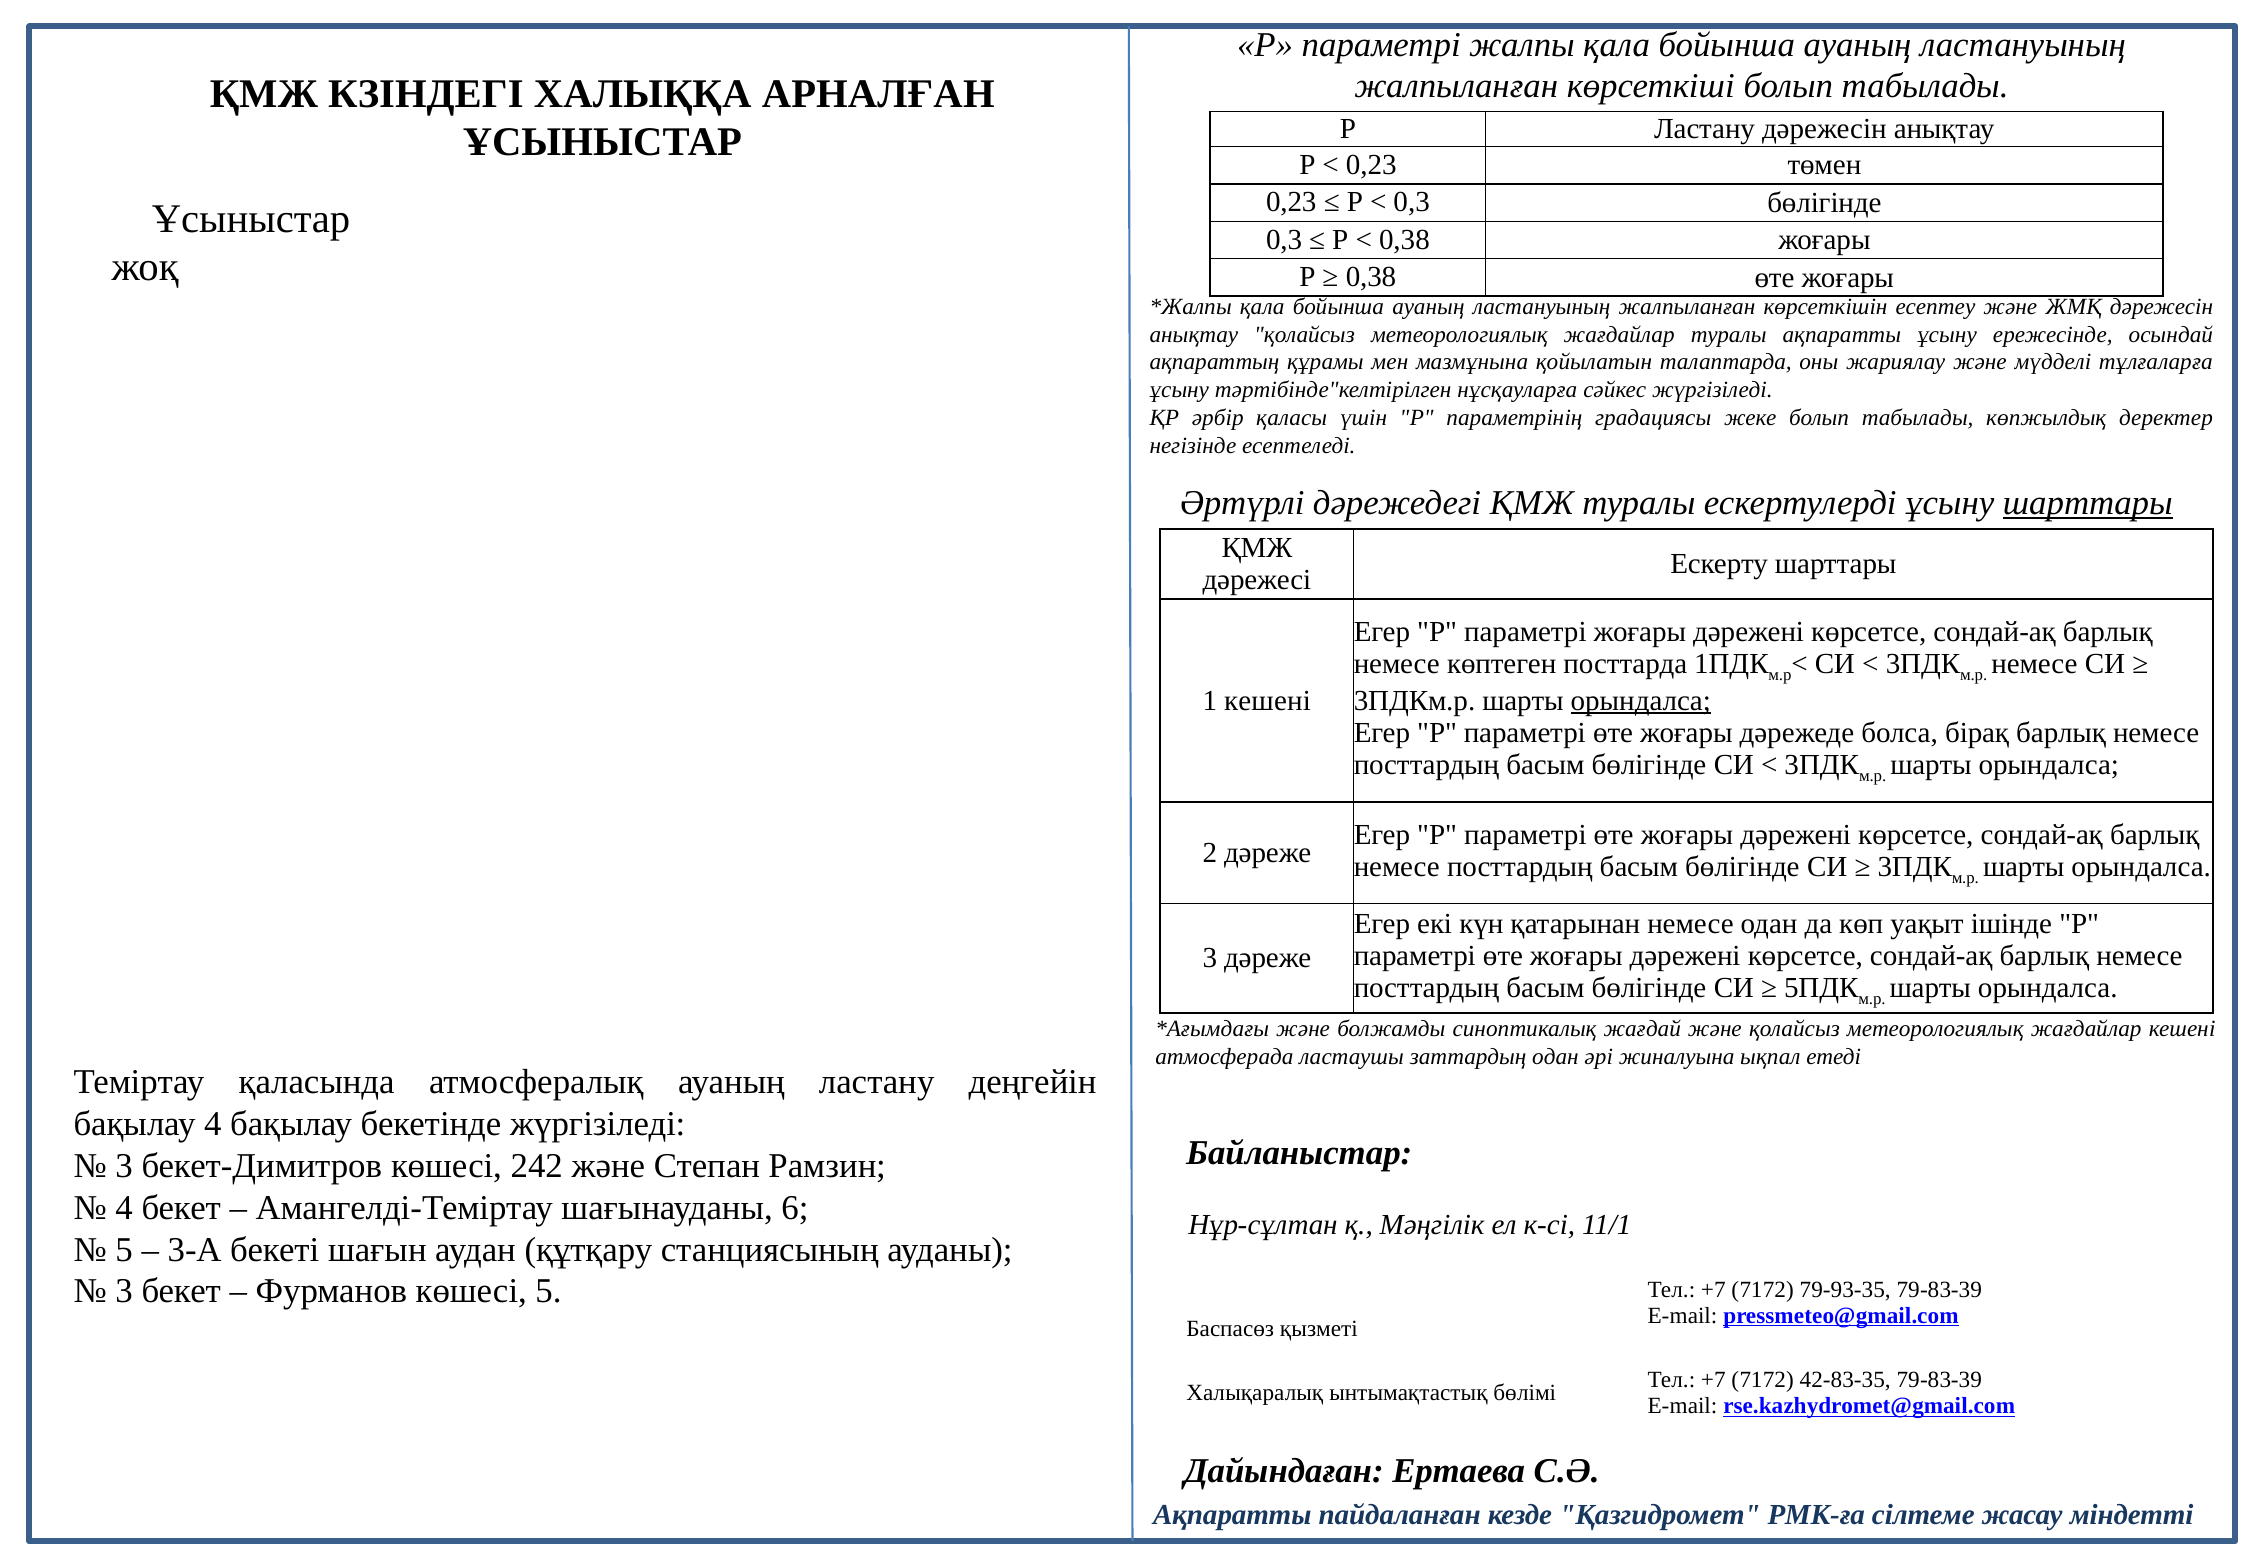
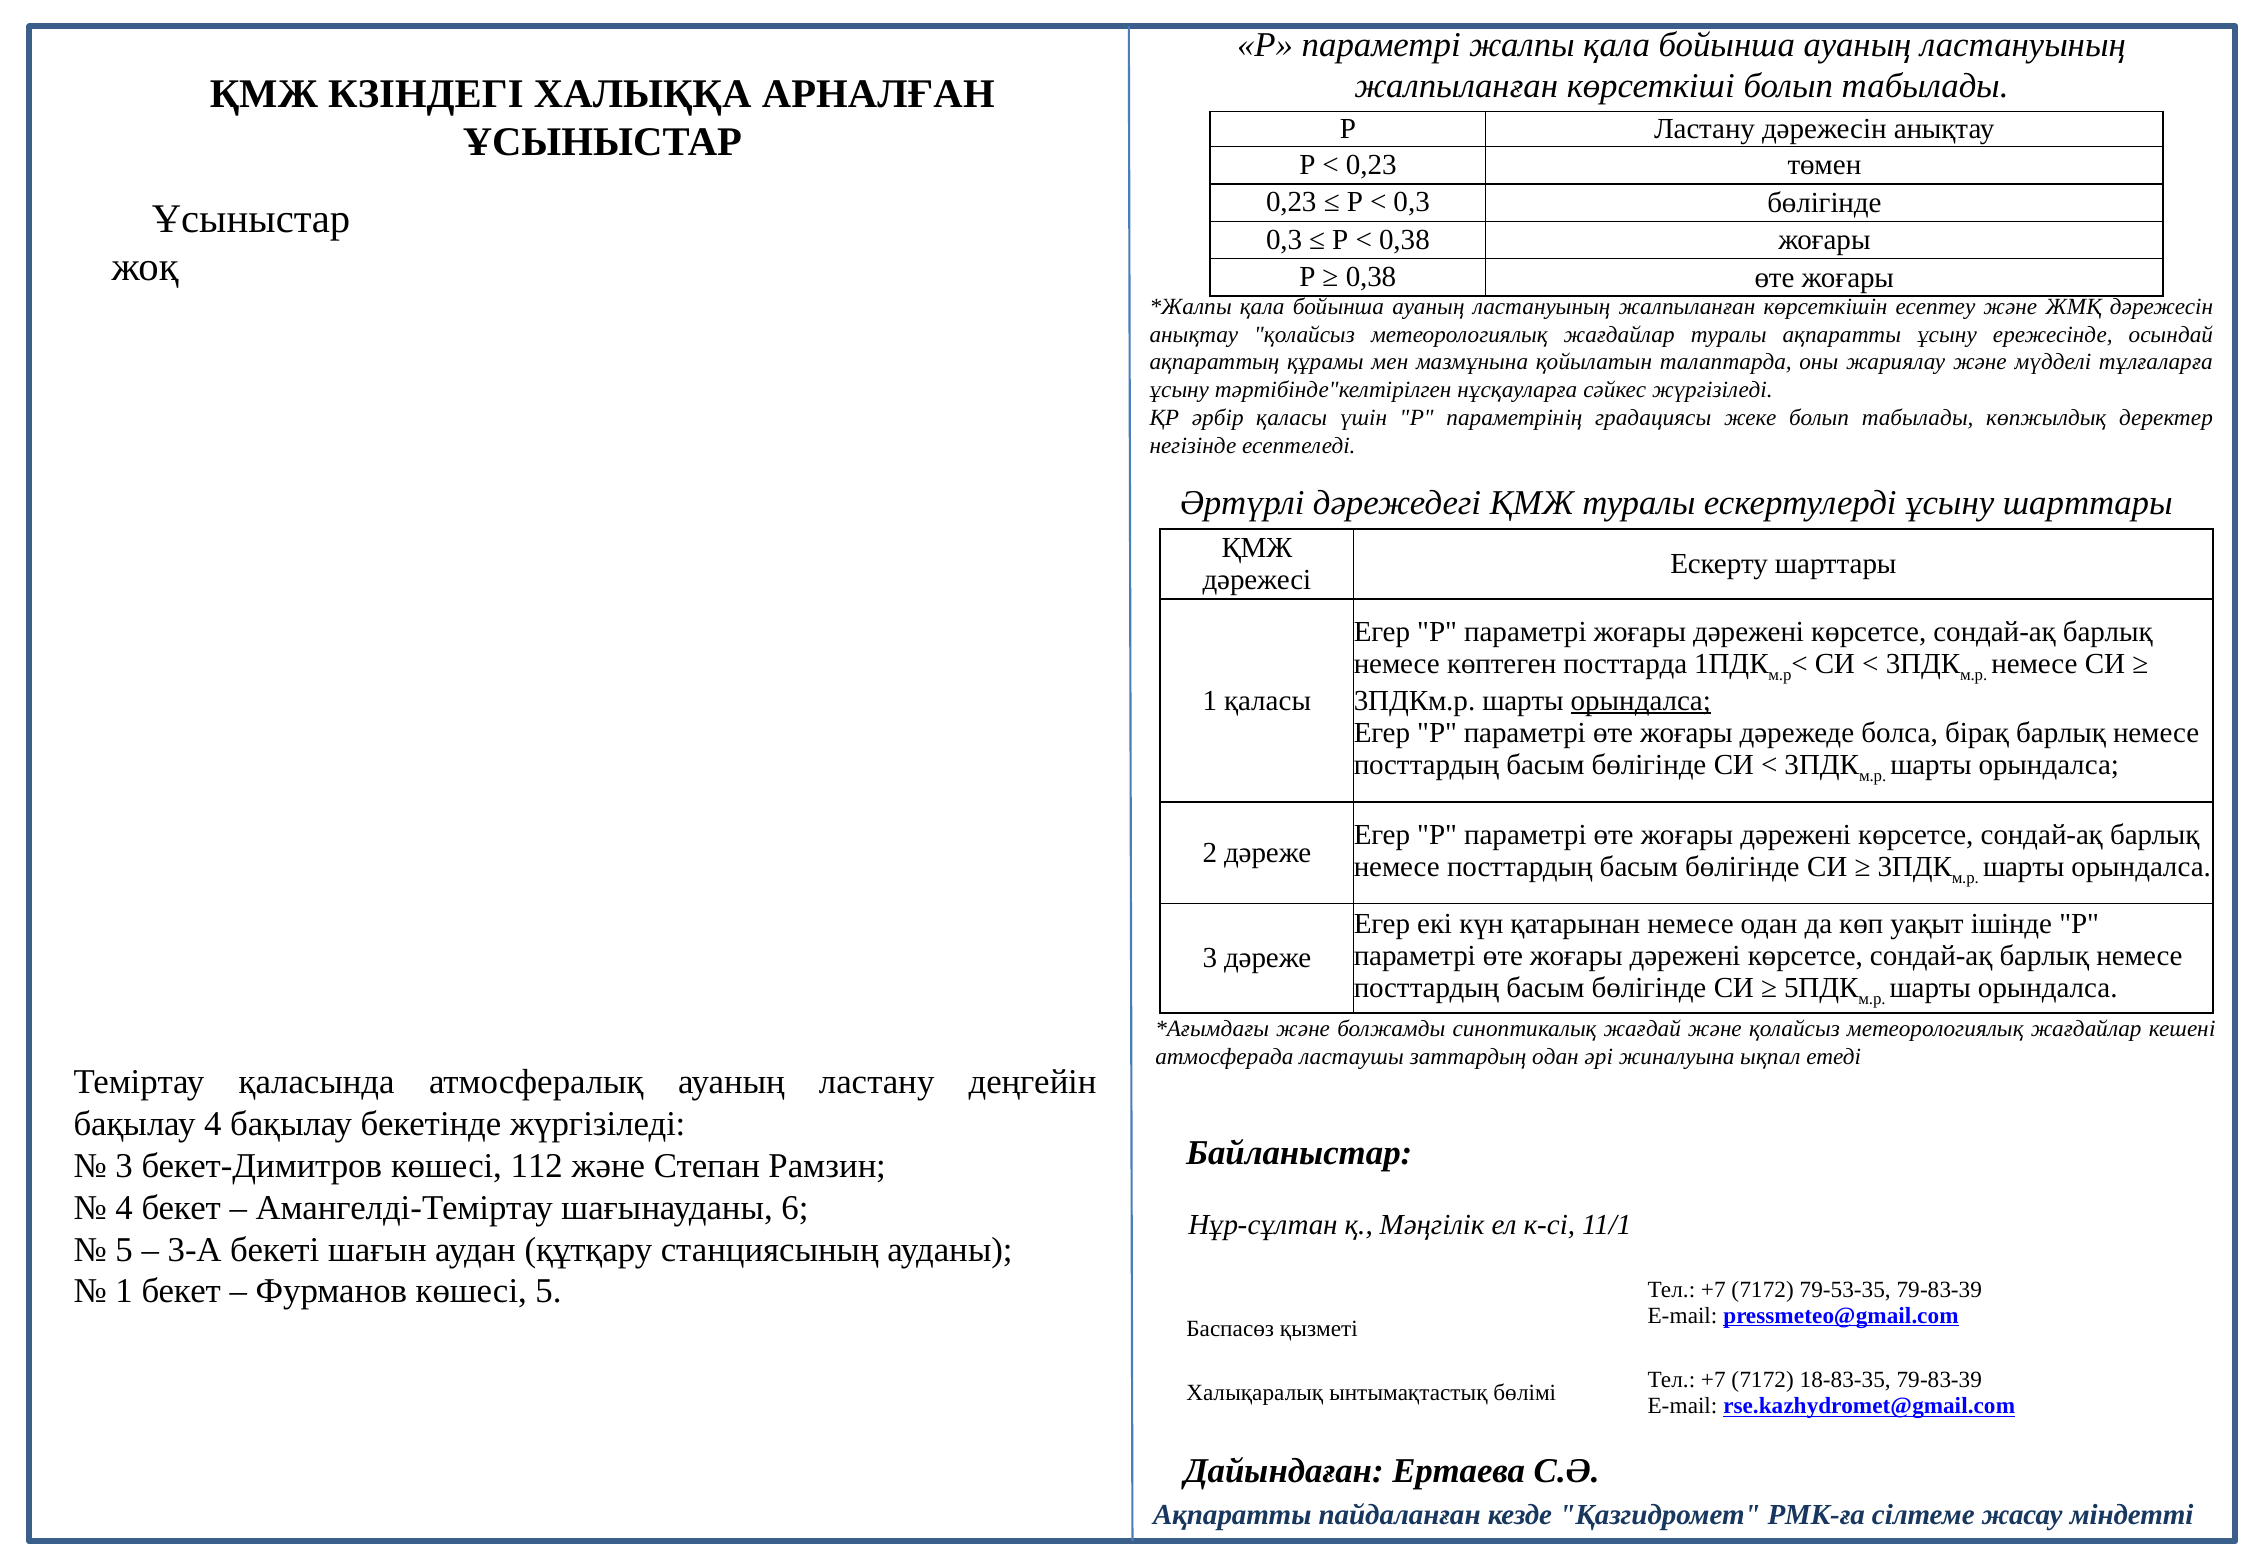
шарттары at (2088, 503) underline: present -> none
1 кешені: кешені -> қаласы
242: 242 -> 112
3 at (124, 1292): 3 -> 1
79-93-35: 79-93-35 -> 79-53-35
42-83-35: 42-83-35 -> 18-83-35
